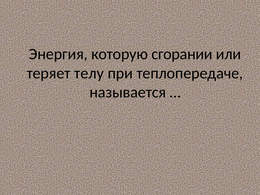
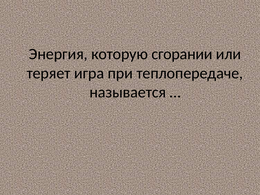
телу: телу -> игра
